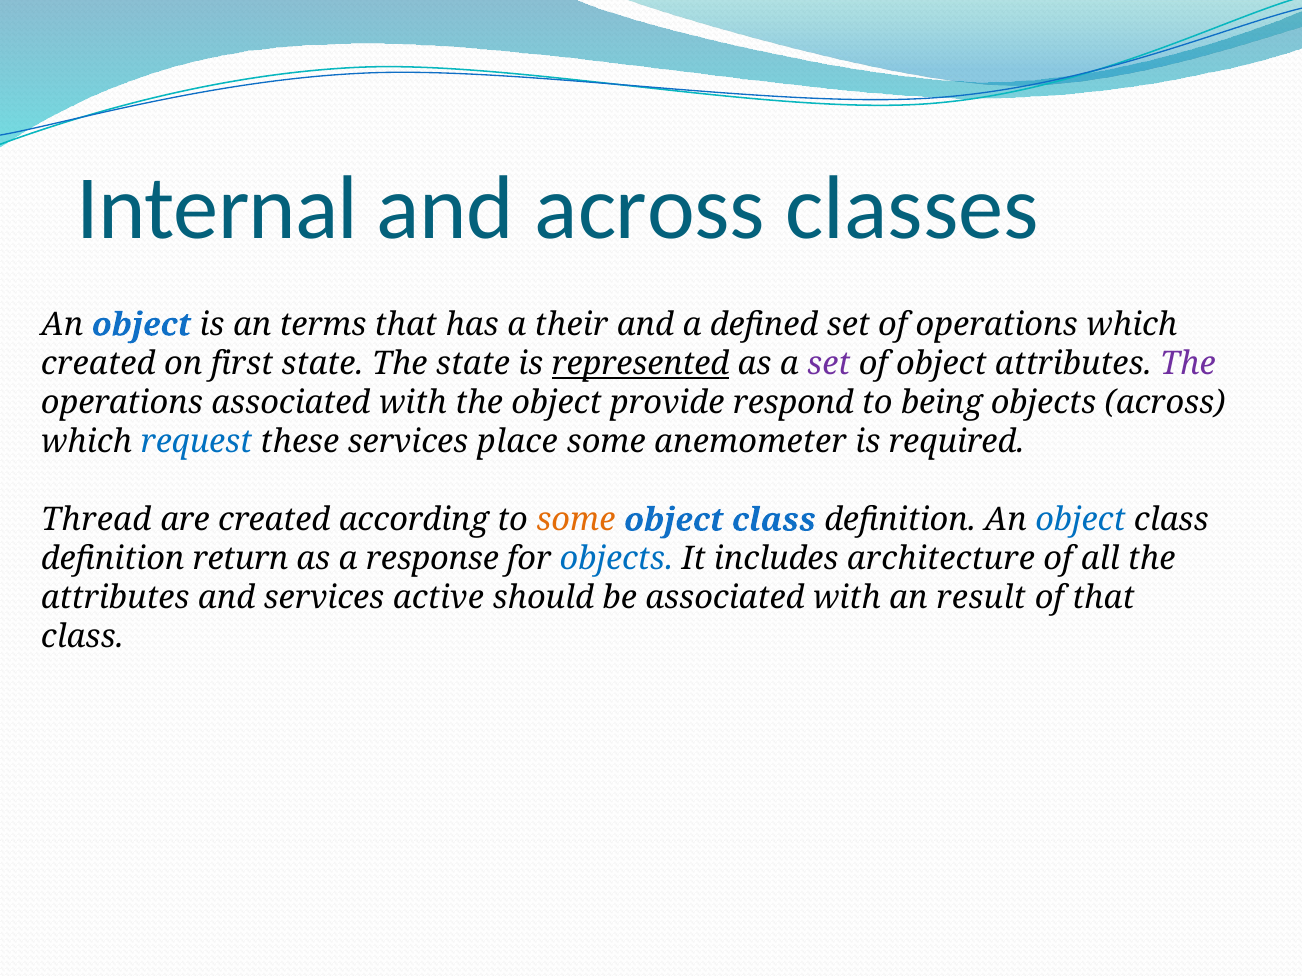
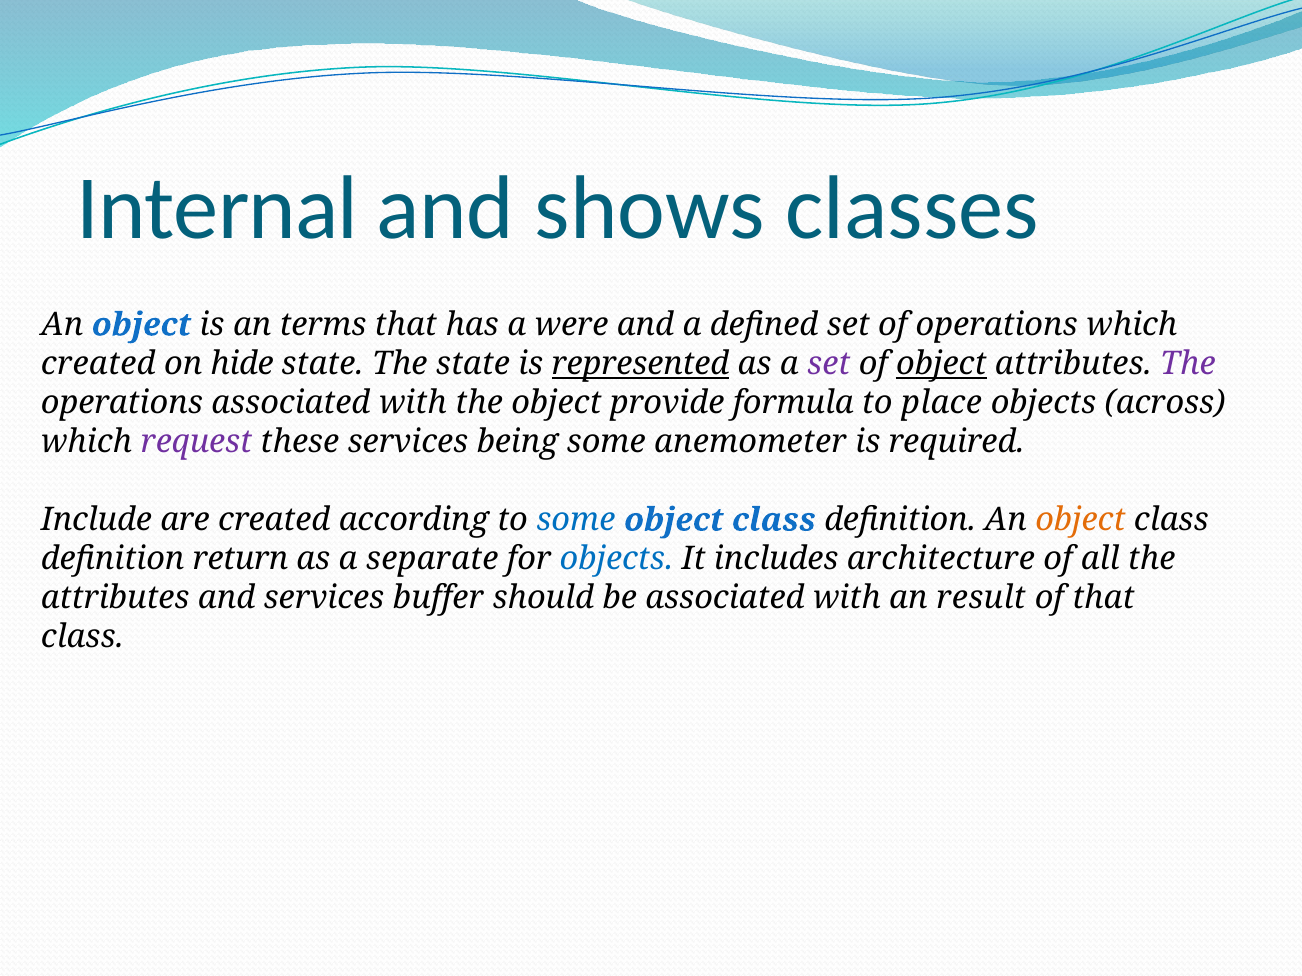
and across: across -> shows
their: their -> were
first: first -> hide
object at (941, 364) underline: none -> present
respond: respond -> formula
being: being -> place
request colour: blue -> purple
place: place -> being
Thread: Thread -> Include
some at (576, 520) colour: orange -> blue
object at (1080, 520) colour: blue -> orange
response: response -> separate
active: active -> buffer
